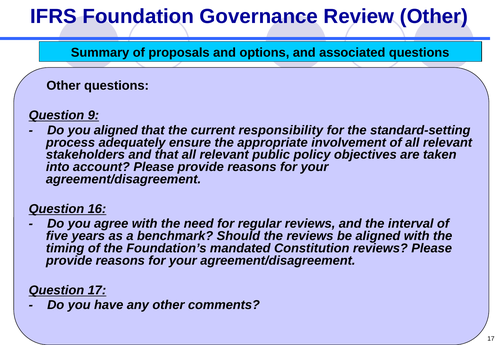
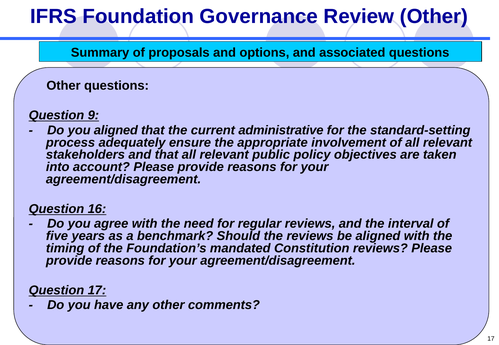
responsibility: responsibility -> administrative
